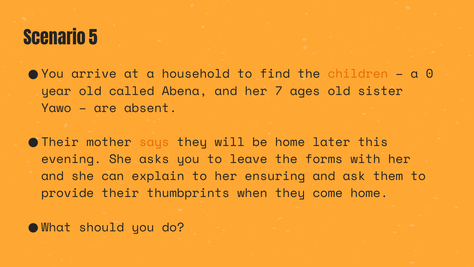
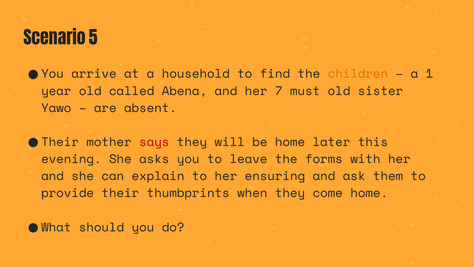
0: 0 -> 1
ages: ages -> must
says colour: orange -> red
